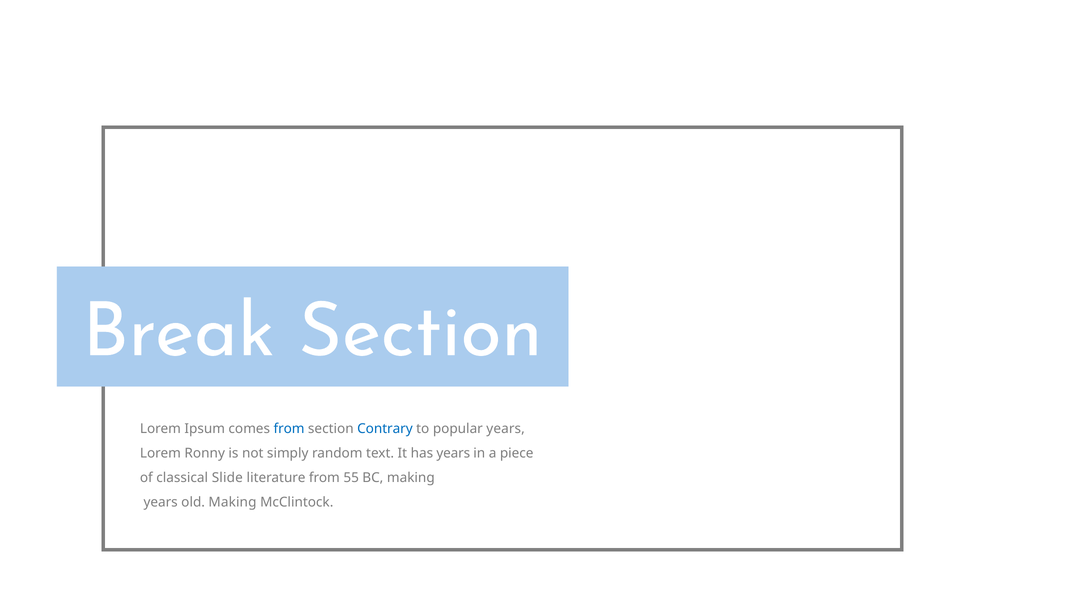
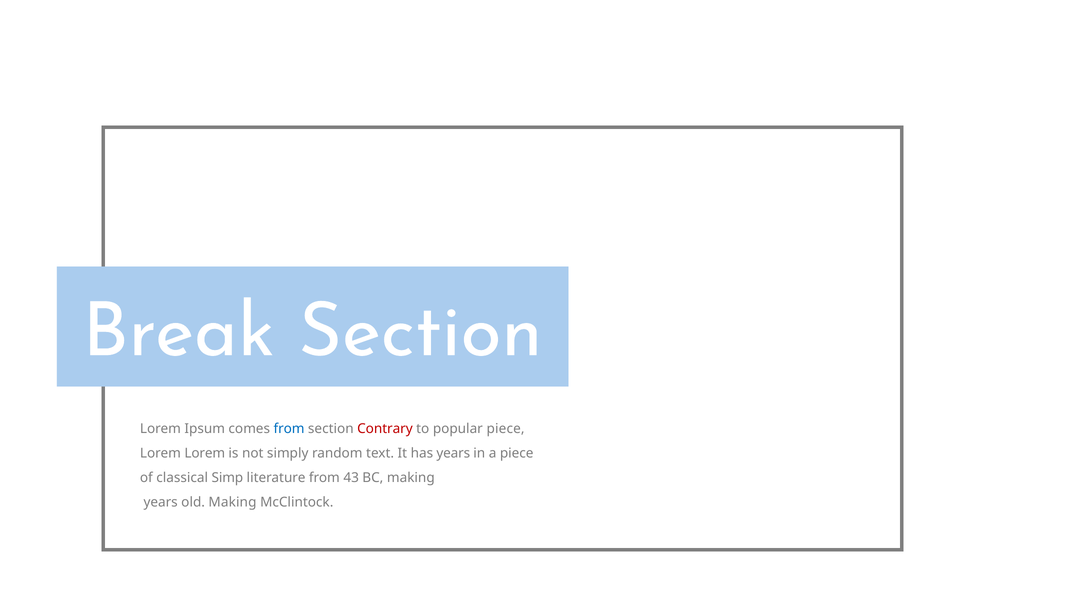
Contrary colour: blue -> red
popular years: years -> piece
Lorem Ronny: Ronny -> Lorem
Slide: Slide -> Simp
55: 55 -> 43
